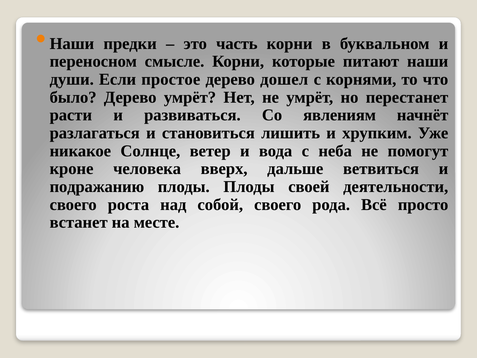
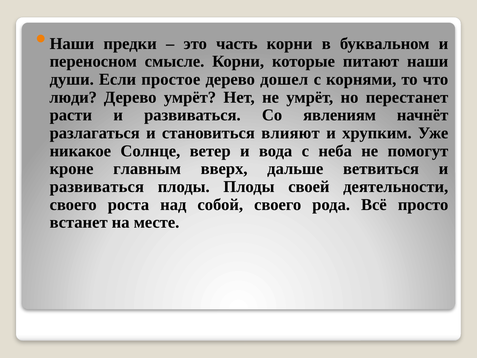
было: было -> люди
лишить: лишить -> влияют
человека: человека -> главным
подражанию at (97, 187): подражанию -> развиваться
